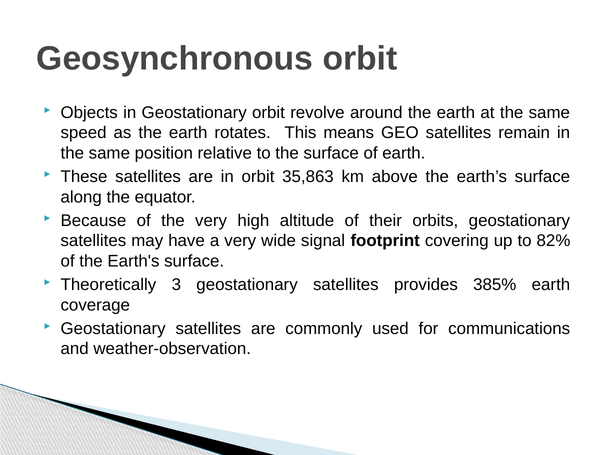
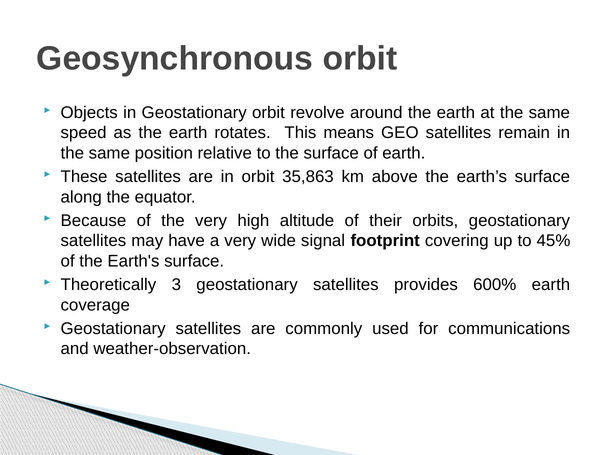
82%: 82% -> 45%
385%: 385% -> 600%
